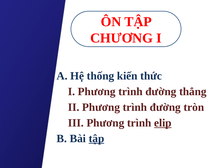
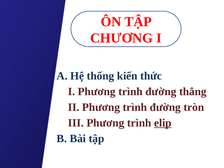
tập at (96, 139) underline: present -> none
